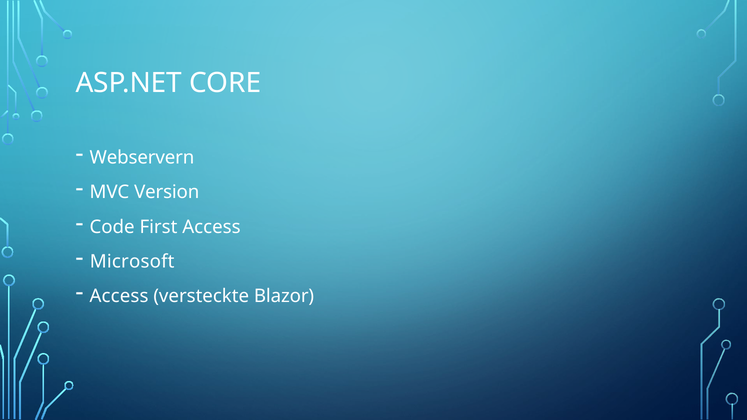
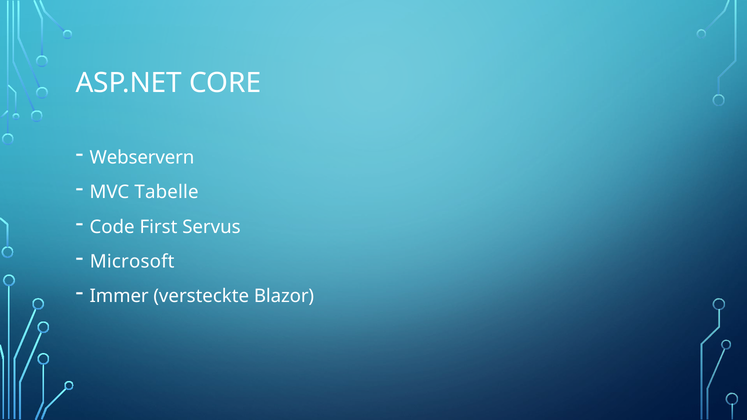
Version: Version -> Tabelle
First Access: Access -> Servus
Access at (119, 296): Access -> Immer
